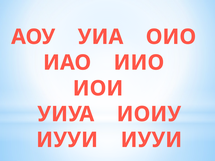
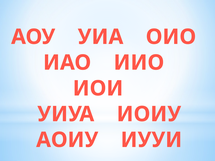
ИУУИ at (67, 140): ИУУИ -> АОИУ
